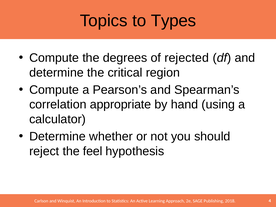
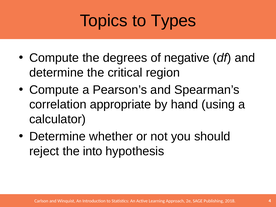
rejected: rejected -> negative
feel: feel -> into
